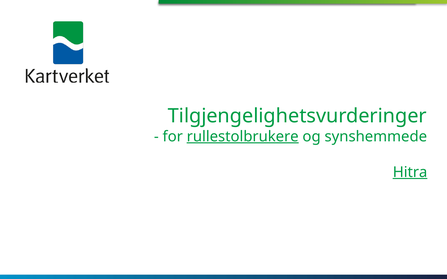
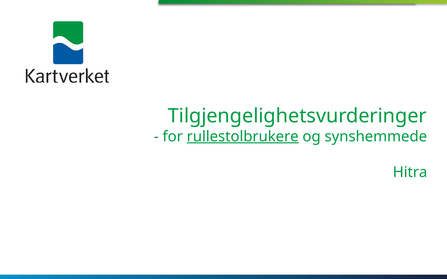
Hitra underline: present -> none
